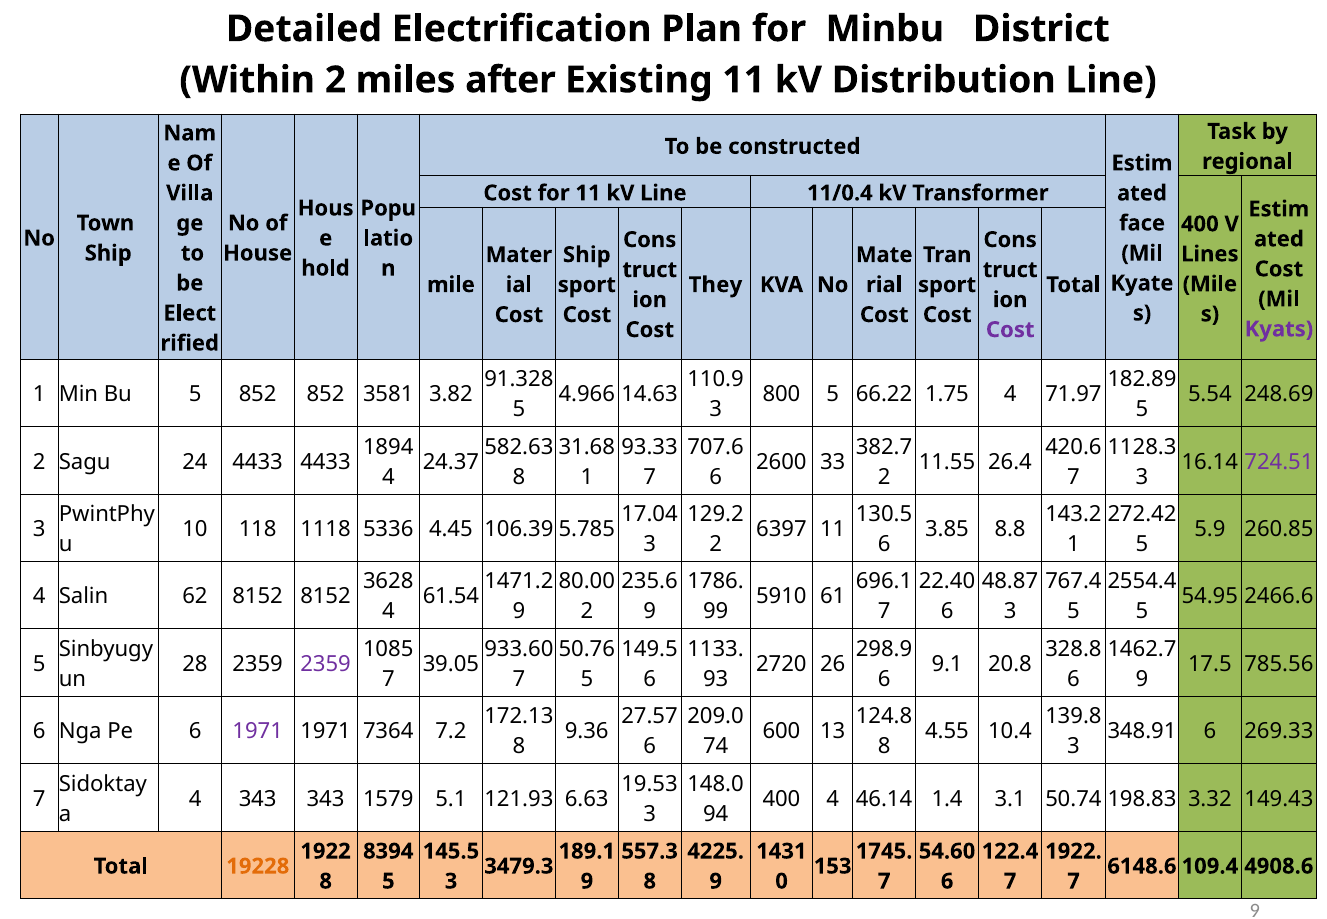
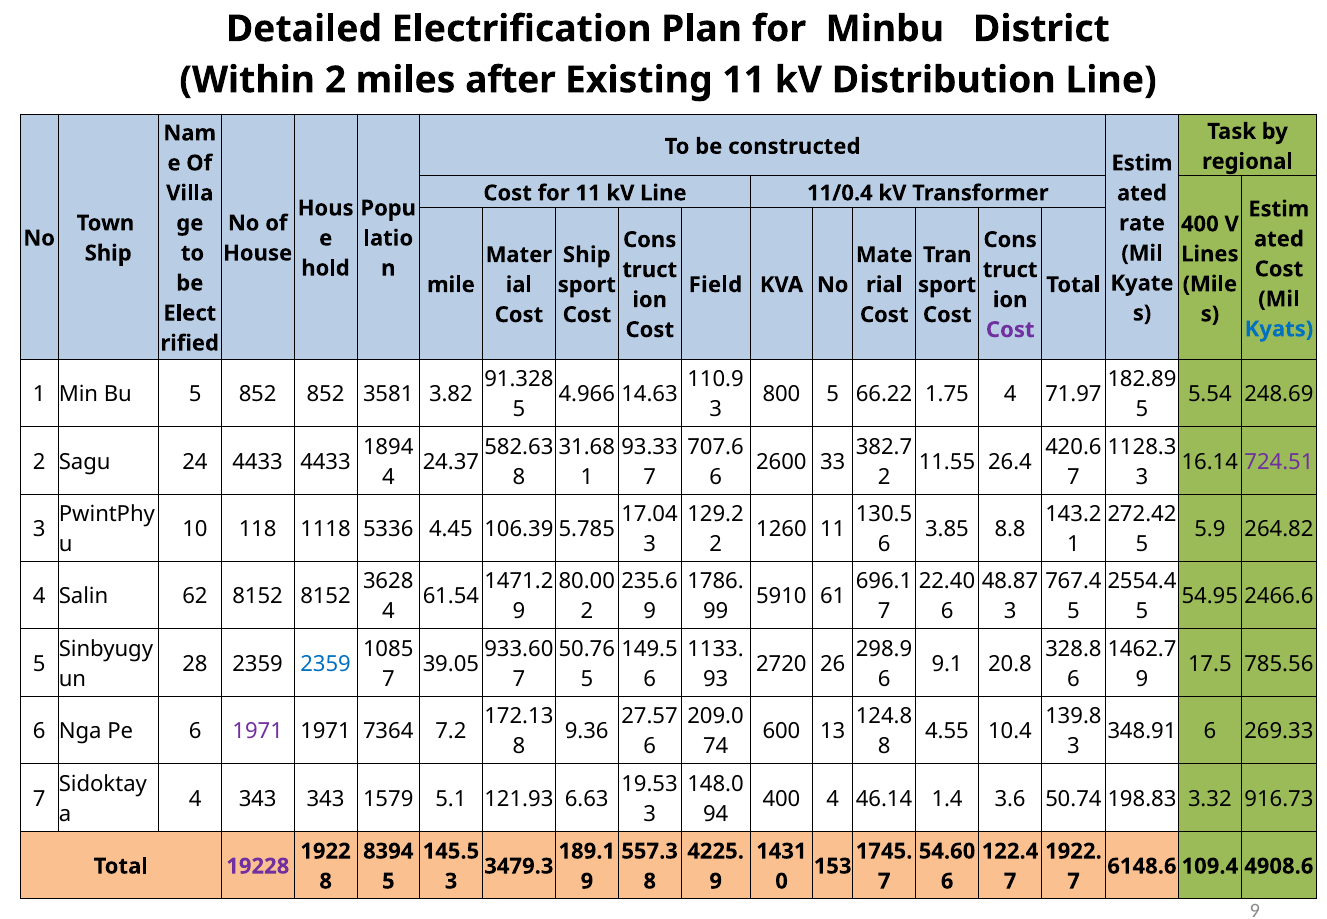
face: face -> rate
They: They -> Field
Kyats colour: purple -> blue
6397: 6397 -> 1260
260.85: 260.85 -> 264.82
2359 at (326, 664) colour: purple -> blue
3.1: 3.1 -> 3.6
149.43: 149.43 -> 916.73
19228 colour: orange -> purple
